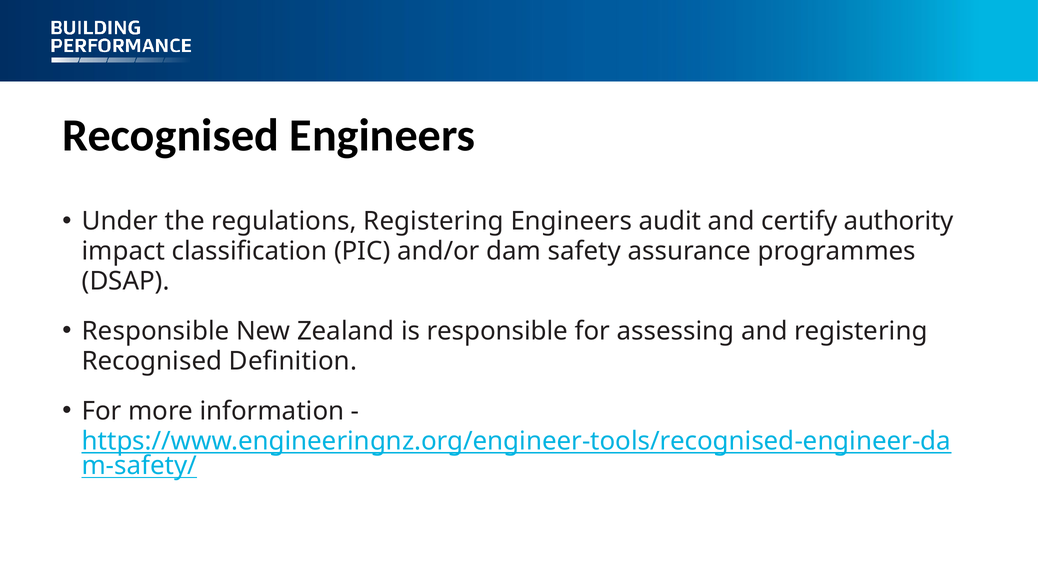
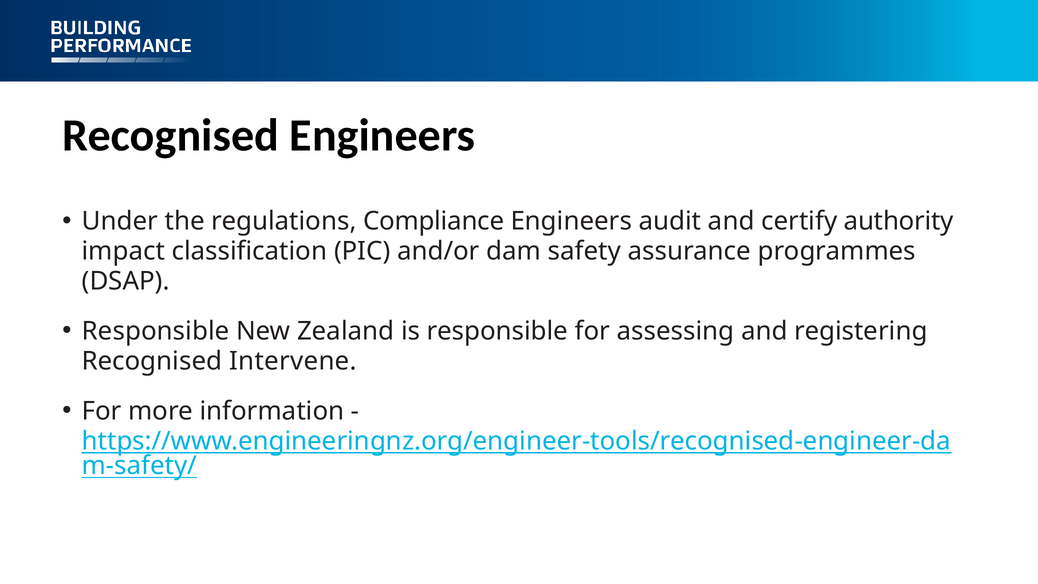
regulations Registering: Registering -> Compliance
Definition: Definition -> Intervene
